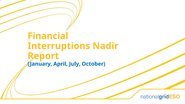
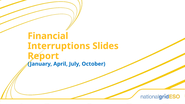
Nadir: Nadir -> Slides
